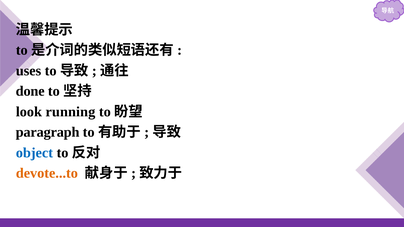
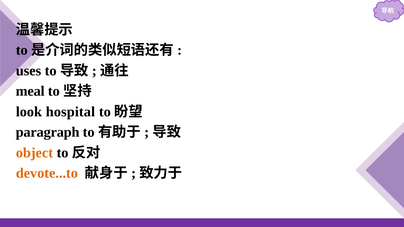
done: done -> meal
running: running -> hospital
object colour: blue -> orange
